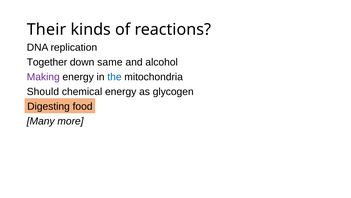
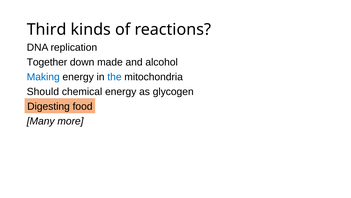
Their: Their -> Third
same: same -> made
Making colour: purple -> blue
